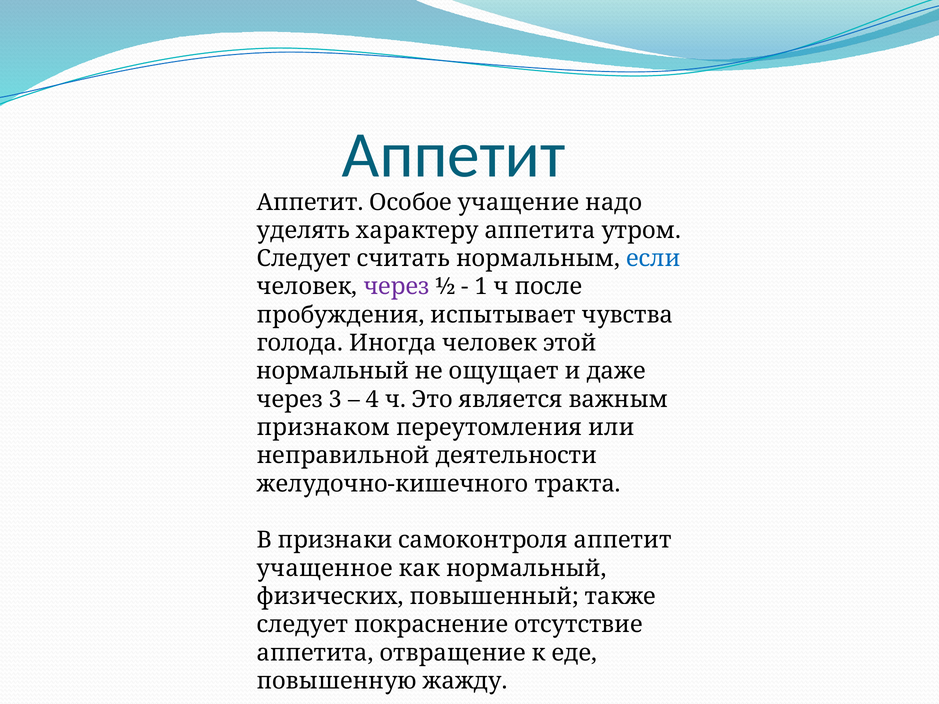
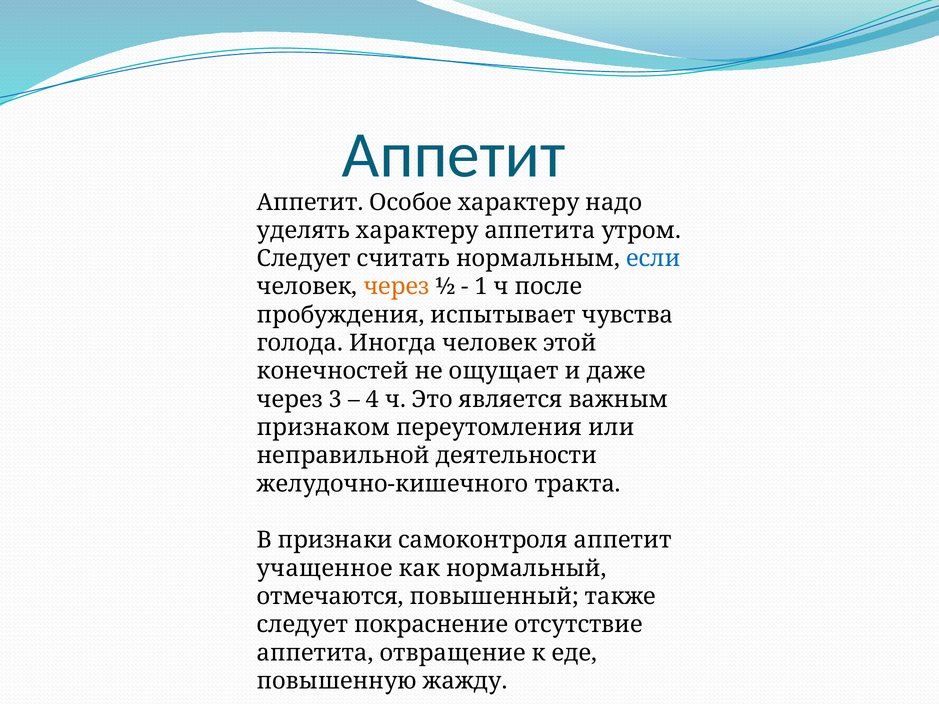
Особое учащение: учащение -> характеру
через at (396, 287) colour: purple -> orange
нормальный at (333, 371): нормальный -> конечностей
физических: физических -> отмечаются
